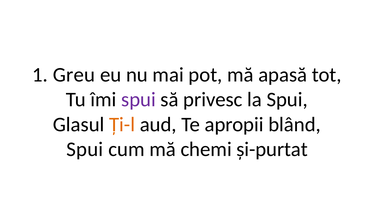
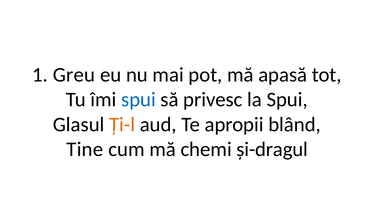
spui at (138, 100) colour: purple -> blue
Spui at (85, 150): Spui -> Tine
și-purtat: și-purtat -> și-dragul
